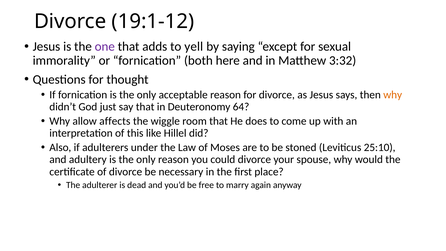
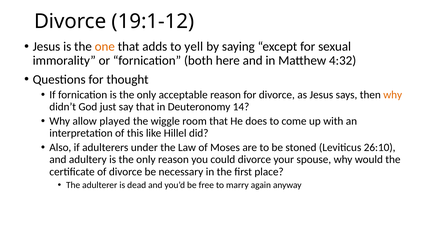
one colour: purple -> orange
3:32: 3:32 -> 4:32
64: 64 -> 14
affects: affects -> played
25:10: 25:10 -> 26:10
